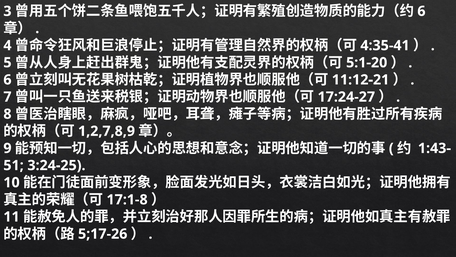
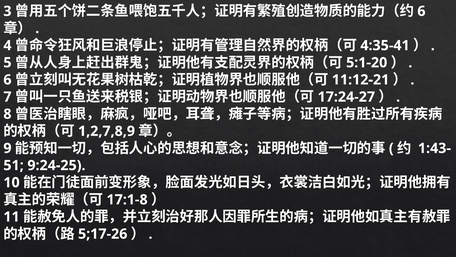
3:24-25: 3:24-25 -> 9:24-25
